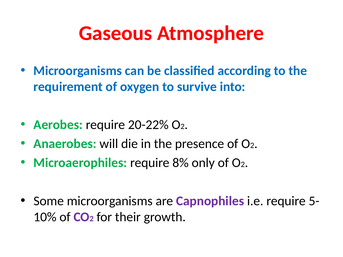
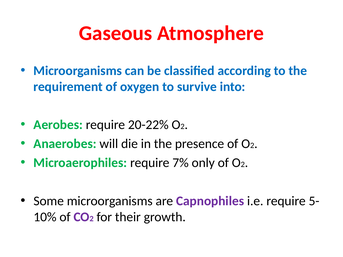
8%: 8% -> 7%
